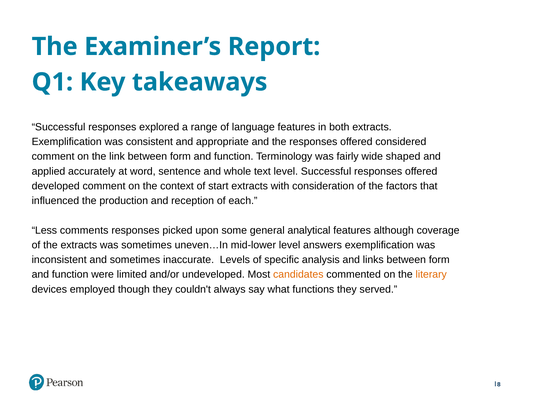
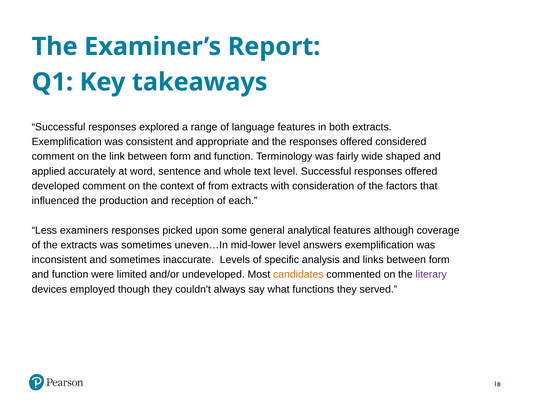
start: start -> from
comments: comments -> examiners
literary colour: orange -> purple
